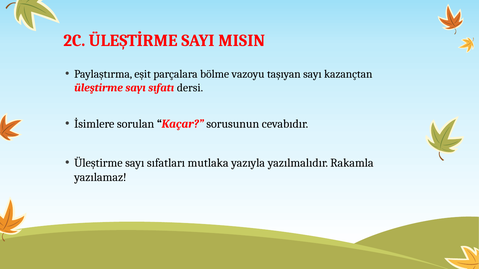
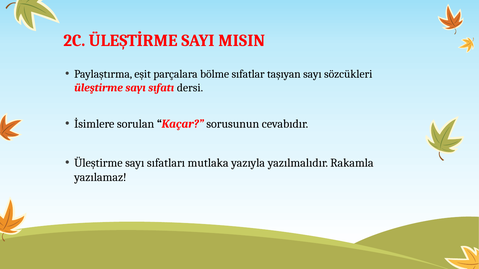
vazoyu: vazoyu -> sıfatlar
kazançtan: kazançtan -> sözcükleri
